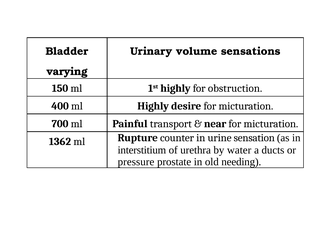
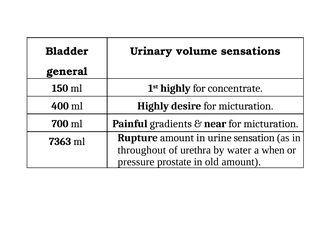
varying: varying -> general
obstruction: obstruction -> concentrate
transport: transport -> gradients
1362: 1362 -> 7363
Rupture counter: counter -> amount
interstitium: interstitium -> throughout
ducts: ducts -> when
old needing: needing -> amount
